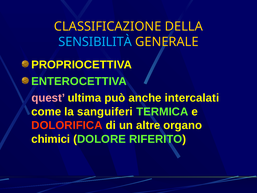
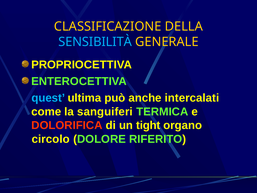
quest colour: pink -> light blue
altre: altre -> tight
chimici: chimici -> circolo
